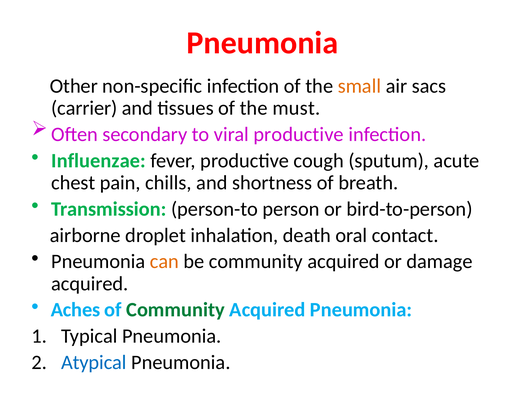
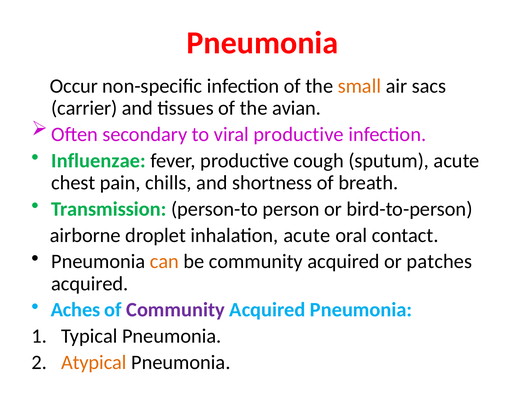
Other: Other -> Occur
must: must -> avian
inhalation death: death -> acute
damage: damage -> patches
Community at (175, 310) colour: green -> purple
Atypical colour: blue -> orange
